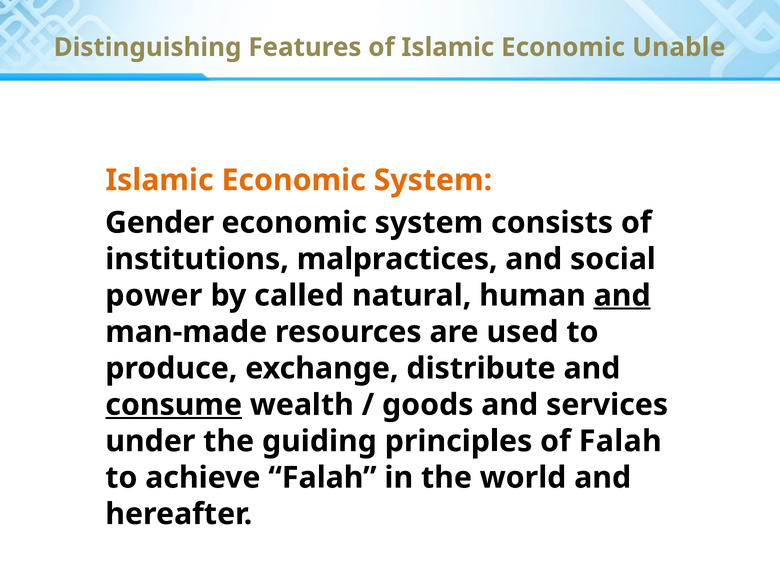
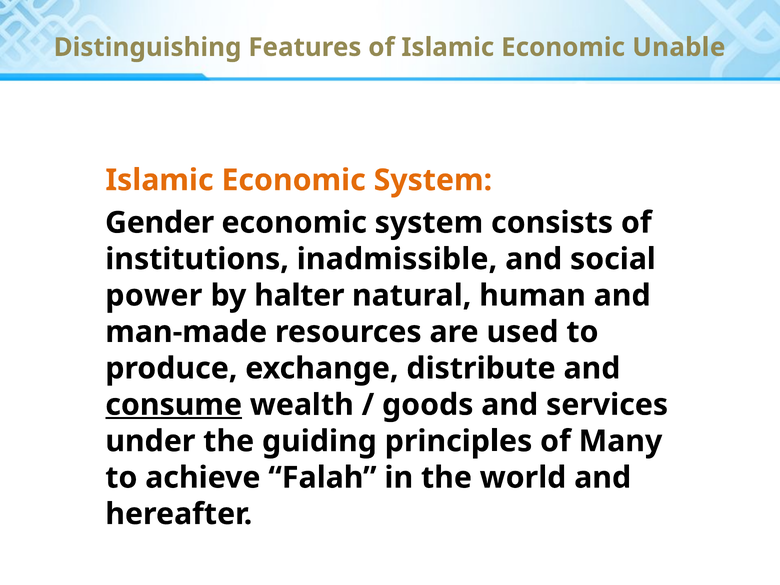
malpractices: malpractices -> inadmissible
called: called -> halter
and at (622, 296) underline: present -> none
of Falah: Falah -> Many
